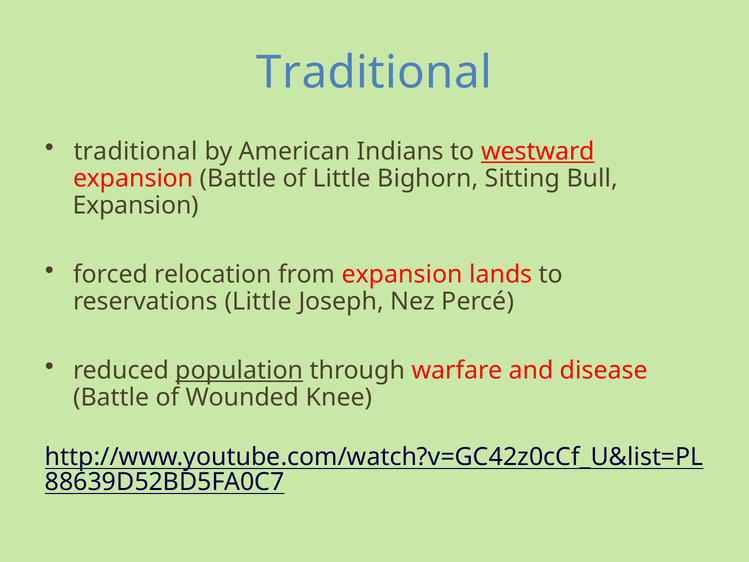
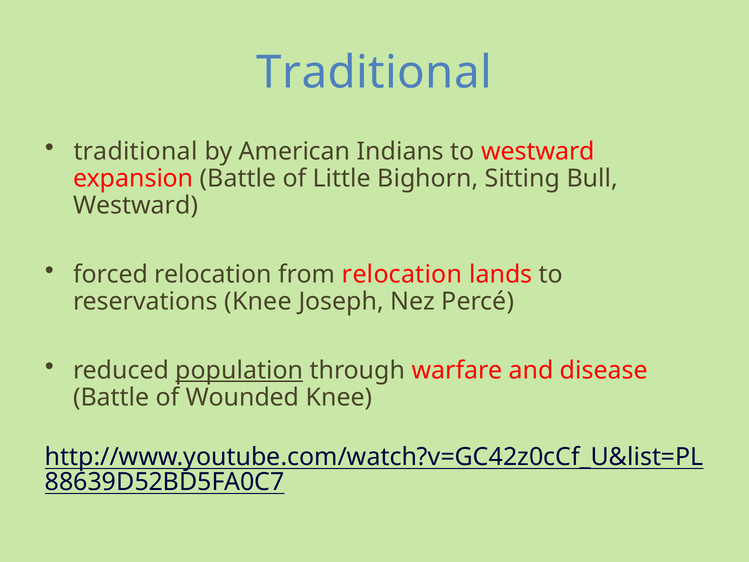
westward at (538, 152) underline: present -> none
Expansion at (136, 205): Expansion -> Westward
from expansion: expansion -> relocation
reservations Little: Little -> Knee
